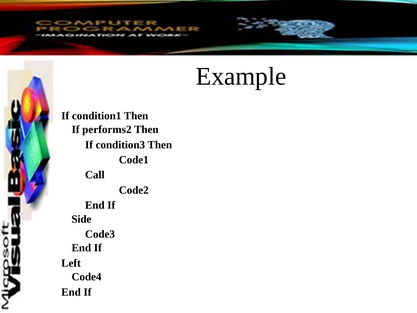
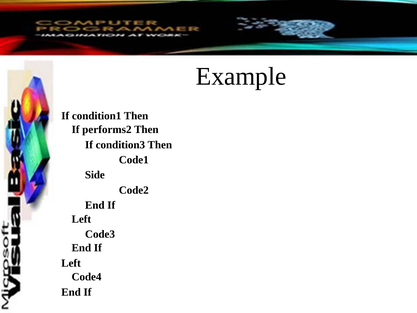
Call: Call -> Side
Side at (81, 219): Side -> Left
